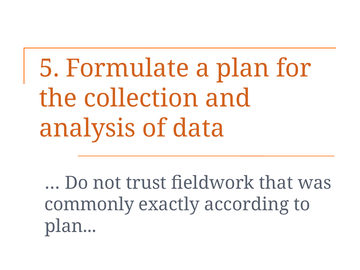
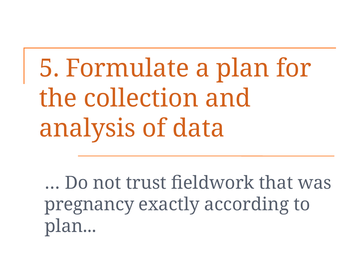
commonly: commonly -> pregnancy
